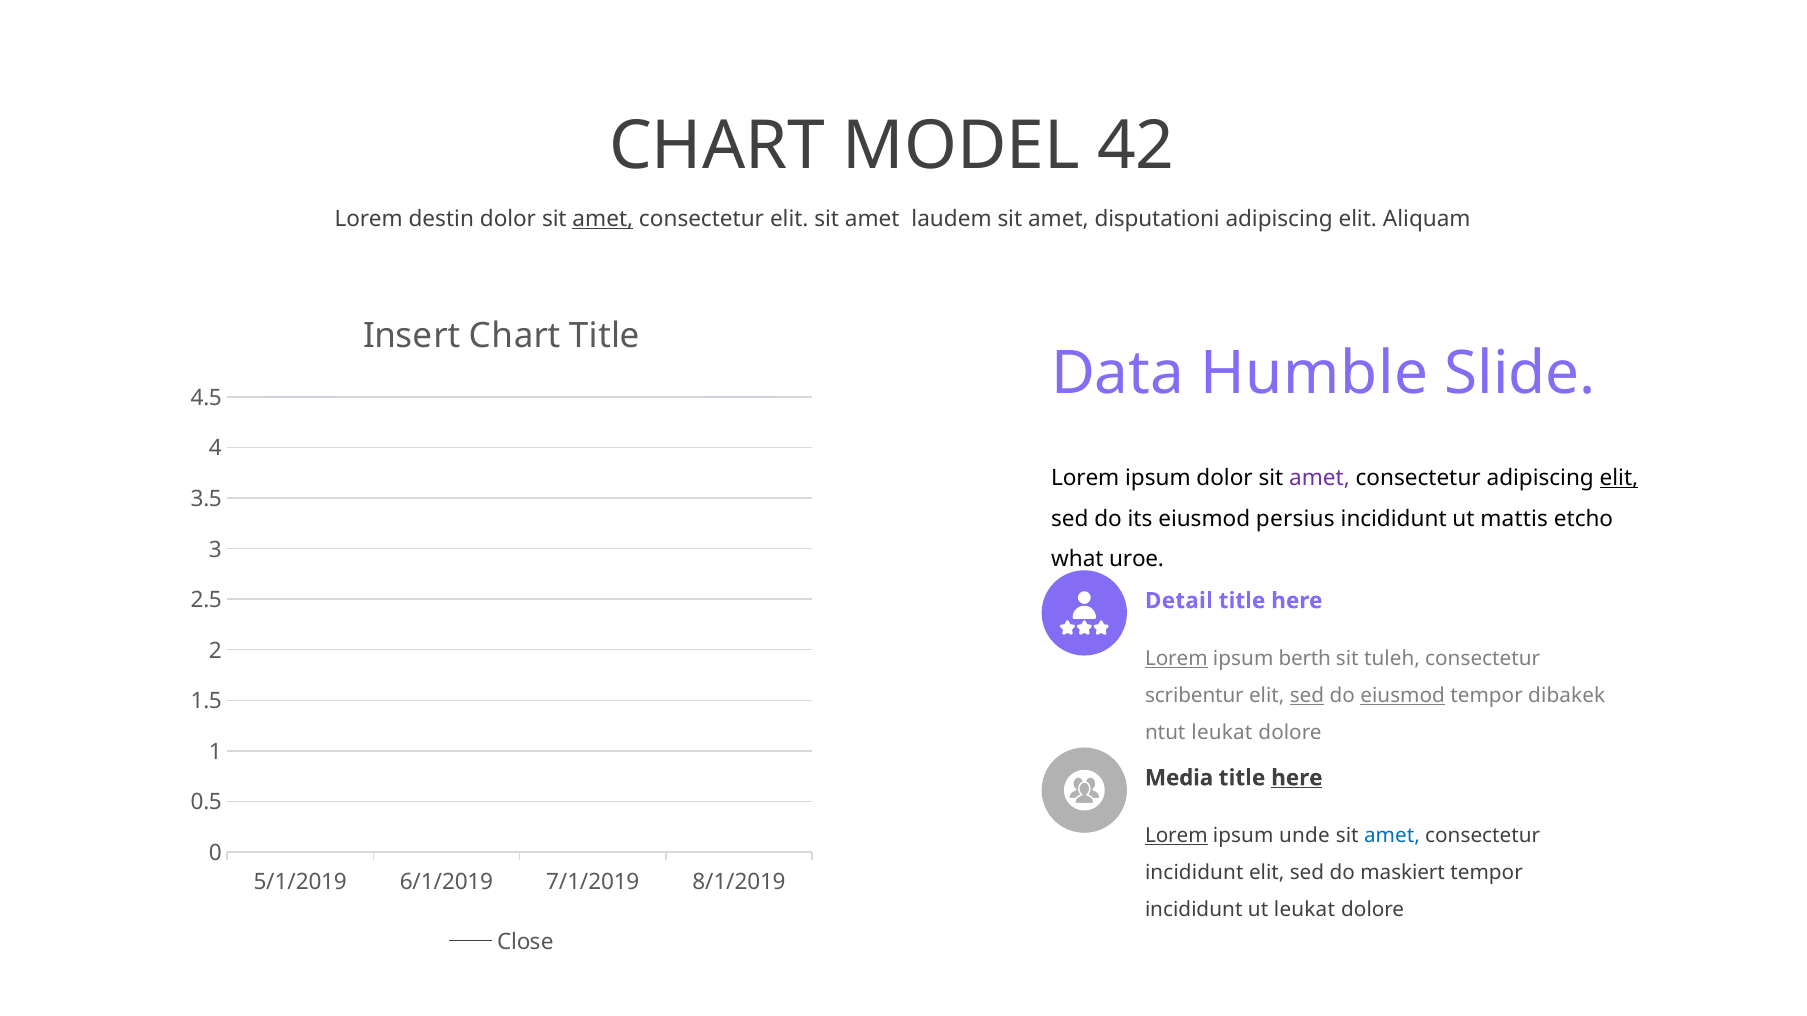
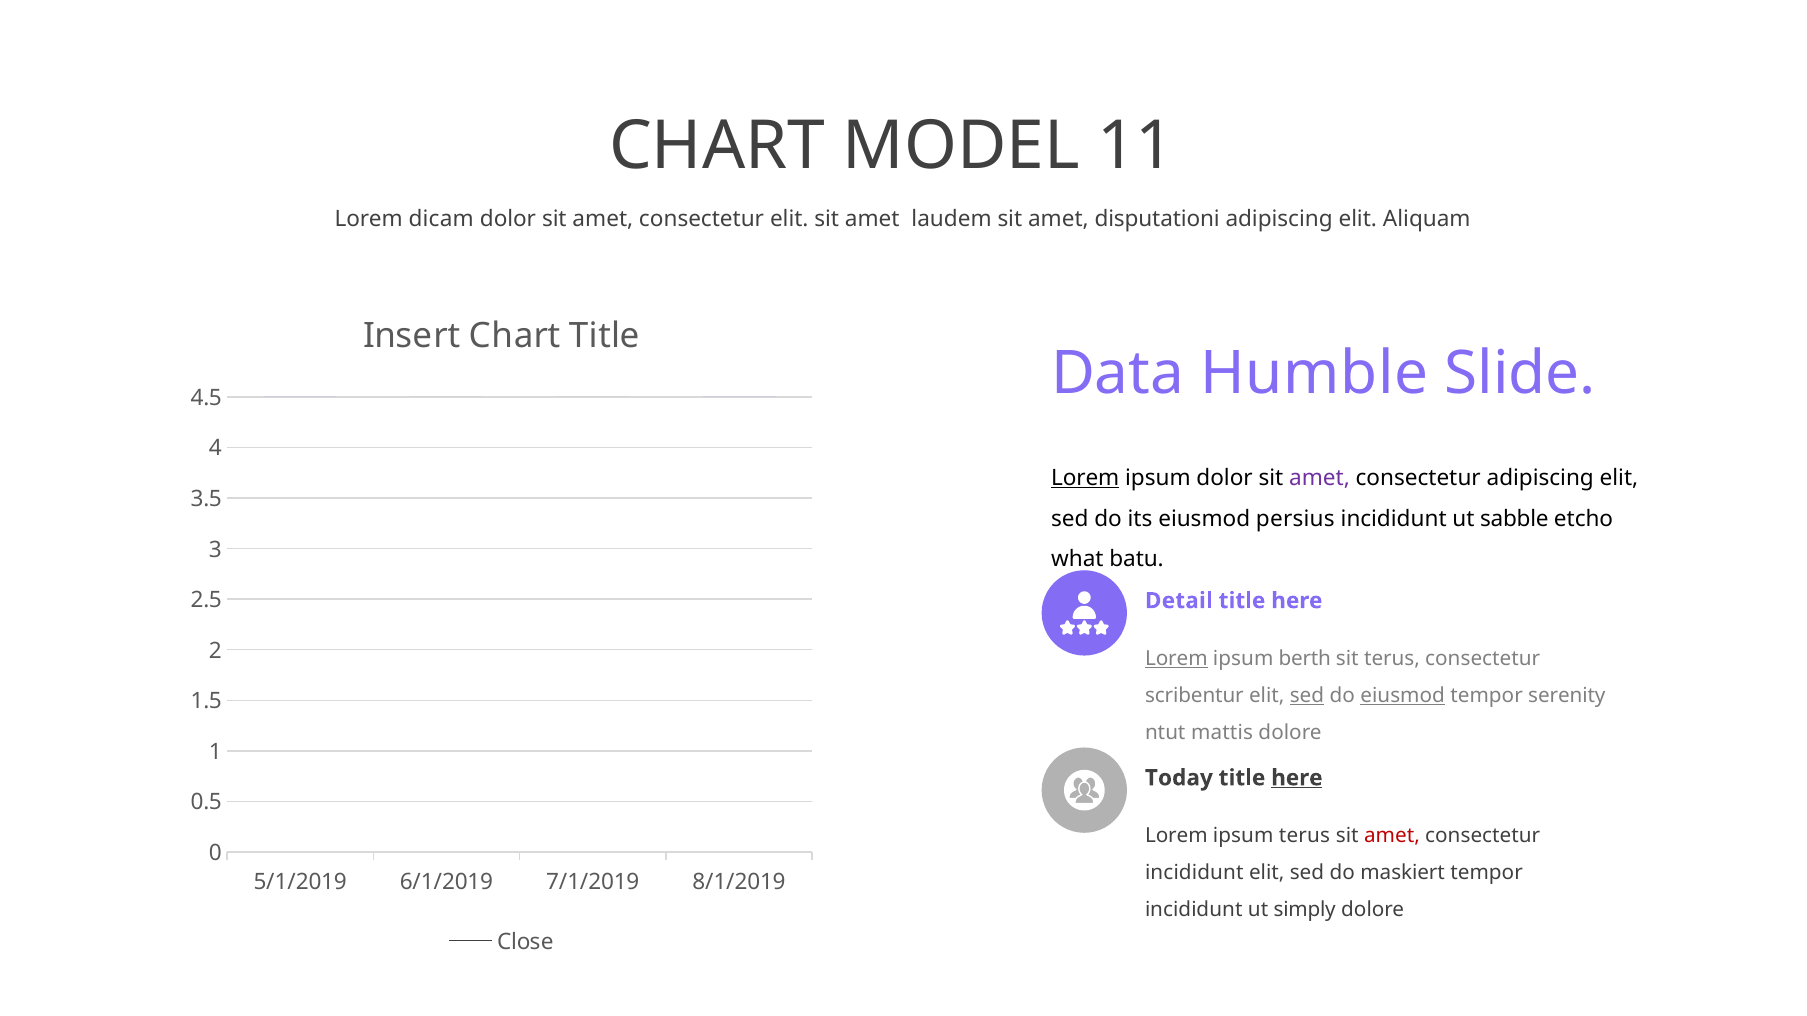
42: 42 -> 11
destin: destin -> dicam
amet at (603, 219) underline: present -> none
Lorem at (1085, 478) underline: none -> present
elit at (1619, 478) underline: present -> none
mattis: mattis -> sabble
uroe: uroe -> batu
sit tuleh: tuleh -> terus
dibakek: dibakek -> serenity
ntut leukat: leukat -> mattis
Media: Media -> Today
Lorem at (1176, 836) underline: present -> none
ipsum unde: unde -> terus
amet at (1392, 836) colour: blue -> red
ut leukat: leukat -> simply
